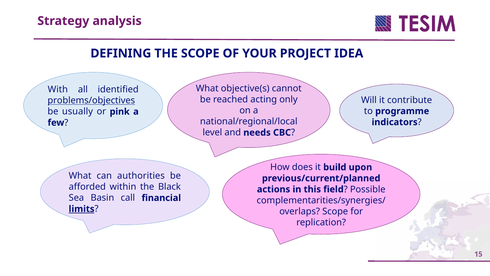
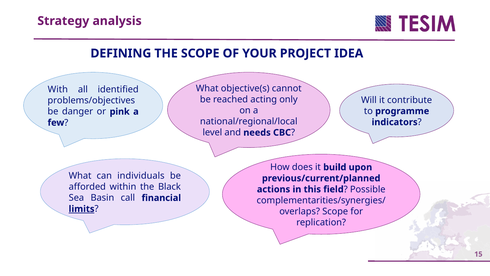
problems/objectives underline: present -> none
usually: usually -> danger
authorities: authorities -> individuals
